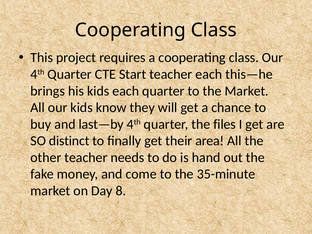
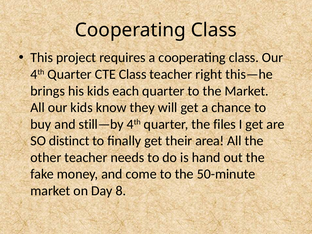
CTE Start: Start -> Class
teacher each: each -> right
last—by: last—by -> still—by
35-minute: 35-minute -> 50-minute
